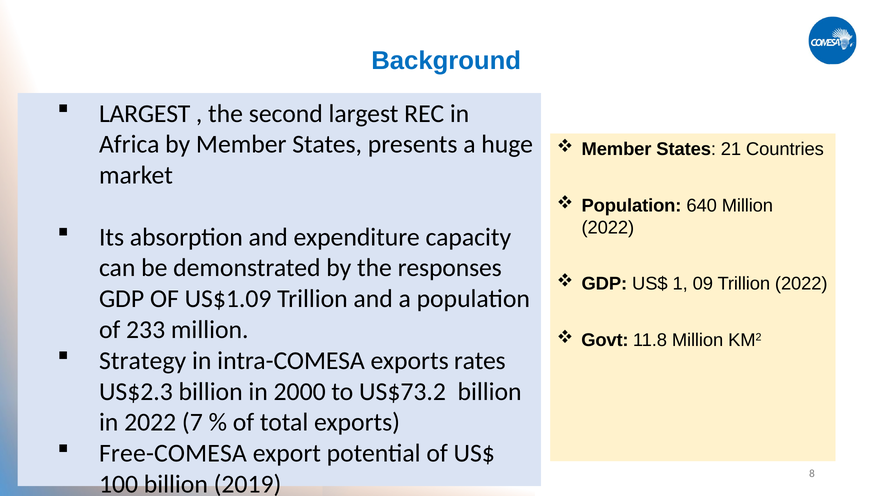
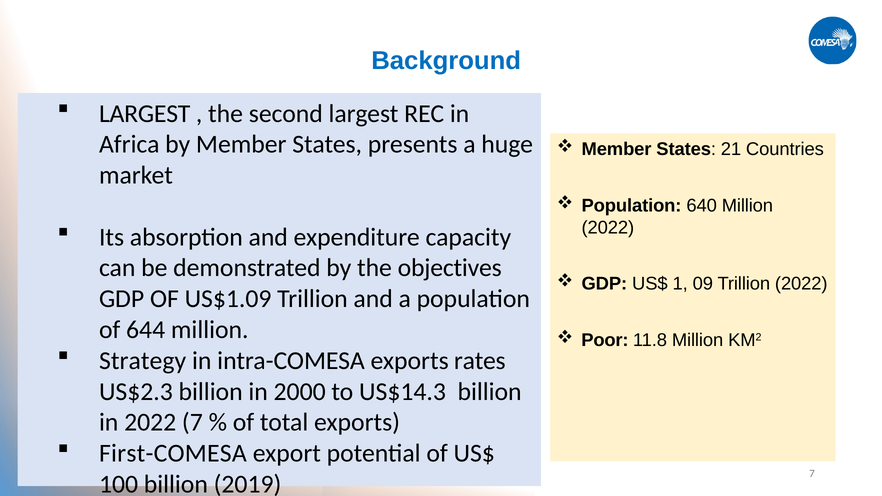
responses: responses -> objectives
233: 233 -> 644
Govt: Govt -> Poor
US$73.2: US$73.2 -> US$14.3
Free-COMESA: Free-COMESA -> First-COMESA
AFRICA 8: 8 -> 7
